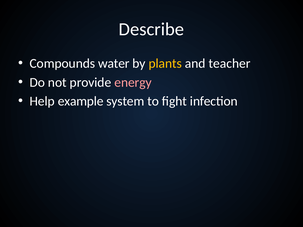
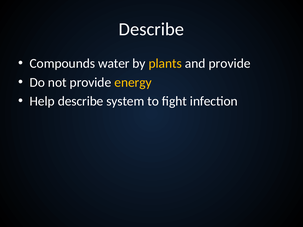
and teacher: teacher -> provide
energy colour: pink -> yellow
Help example: example -> describe
